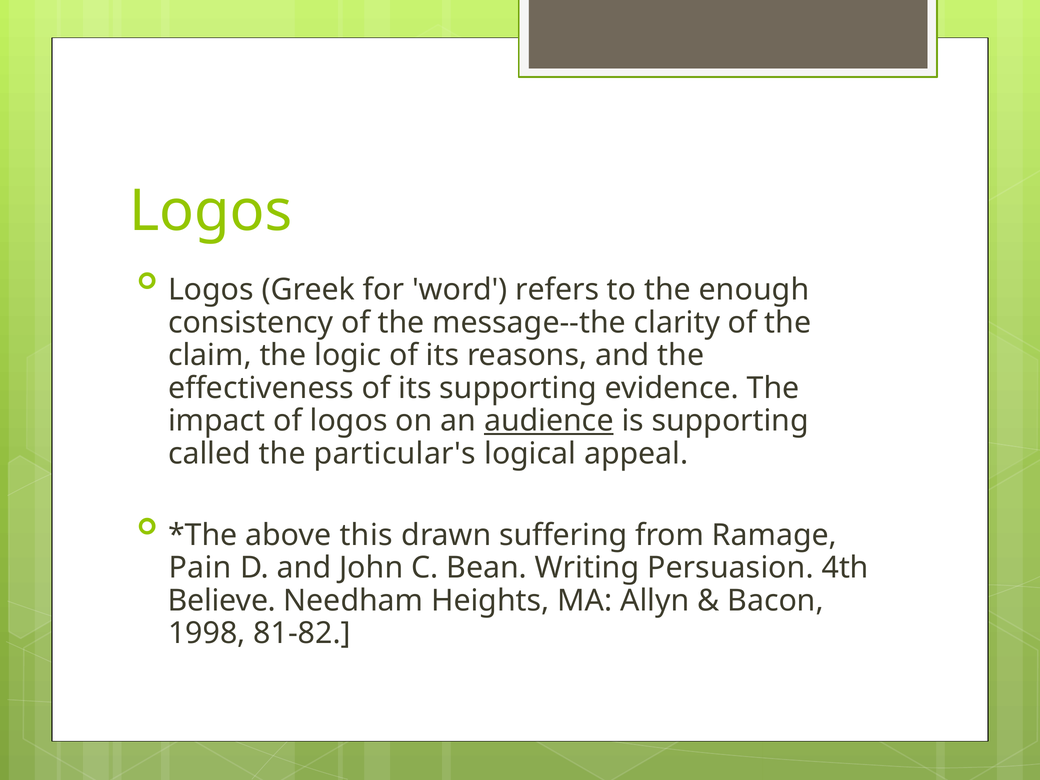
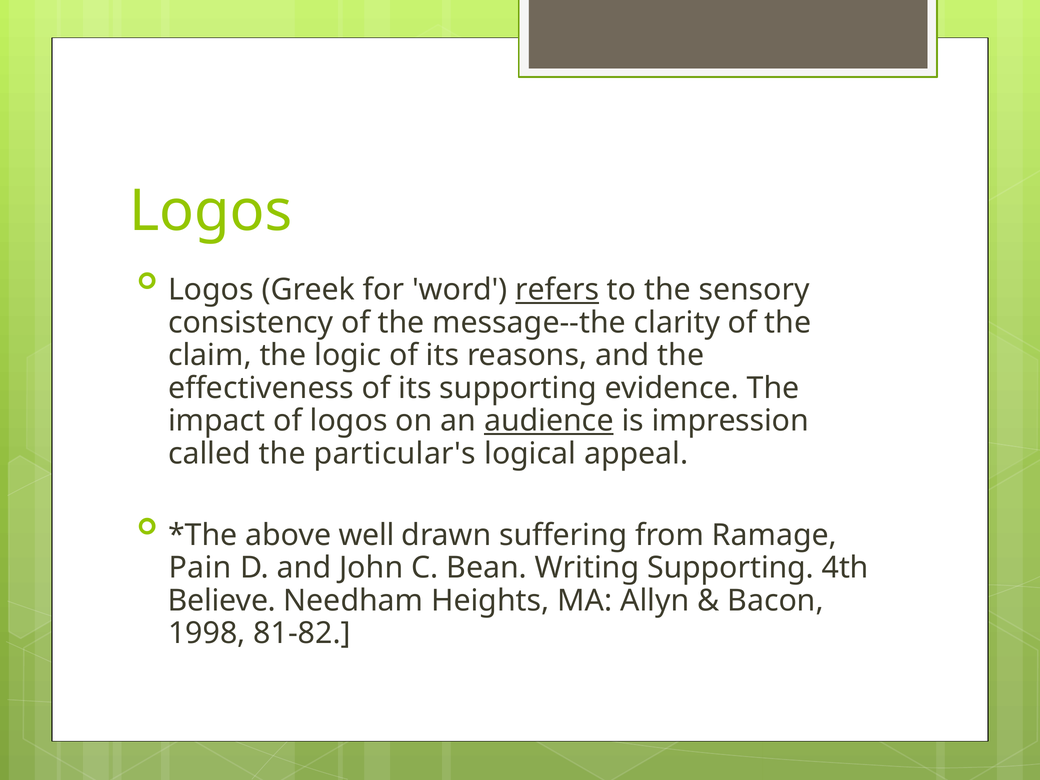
refers underline: none -> present
enough: enough -> sensory
is supporting: supporting -> impression
this: this -> well
Writing Persuasion: Persuasion -> Supporting
